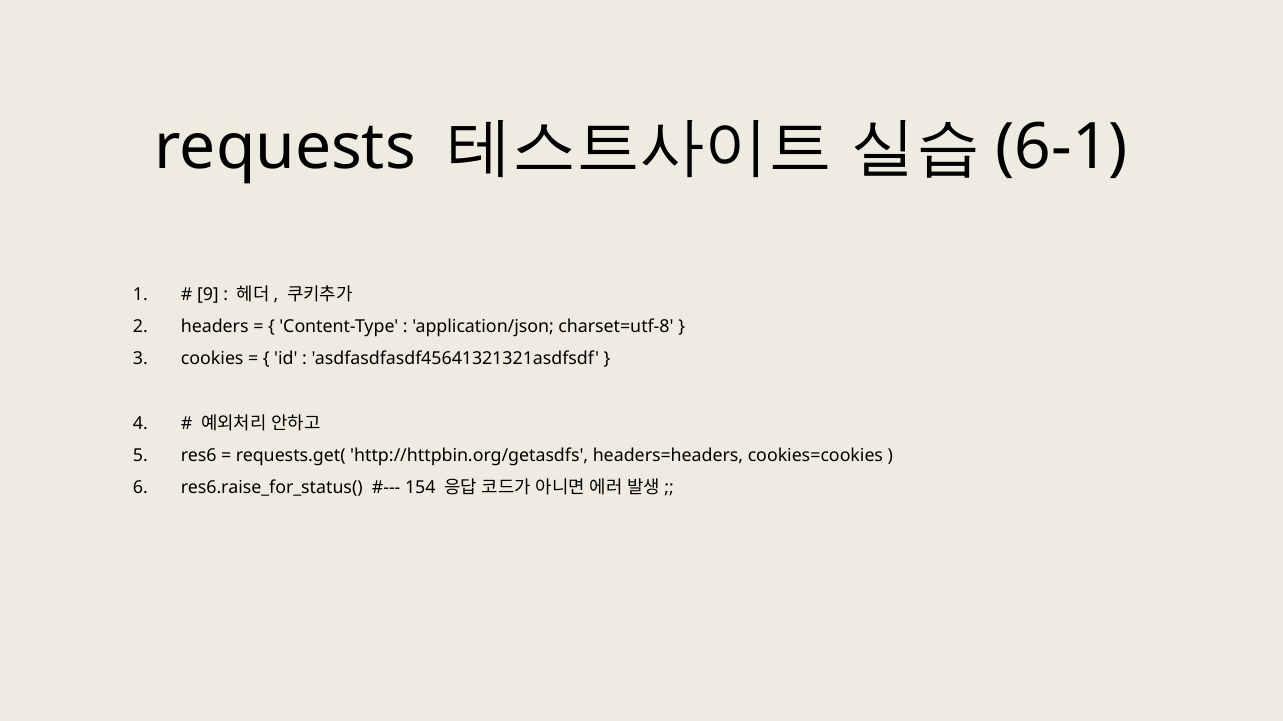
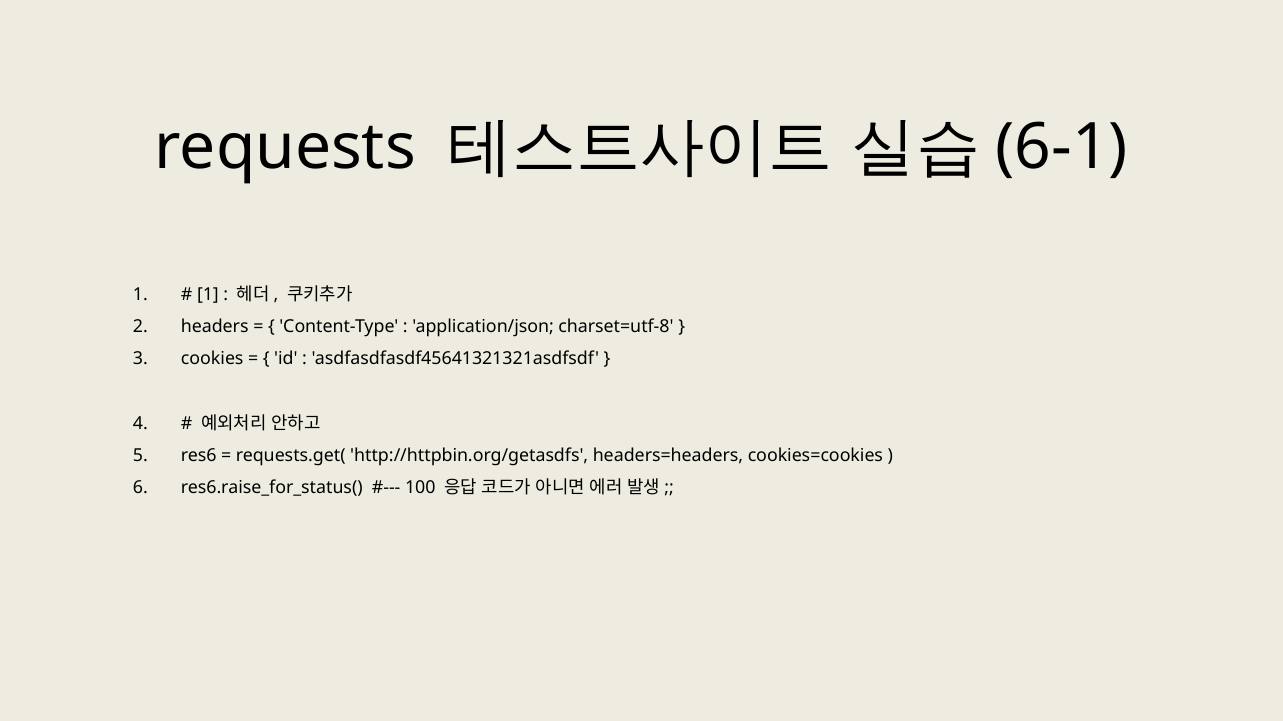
9 at (208, 295): 9 -> 1
154: 154 -> 100
